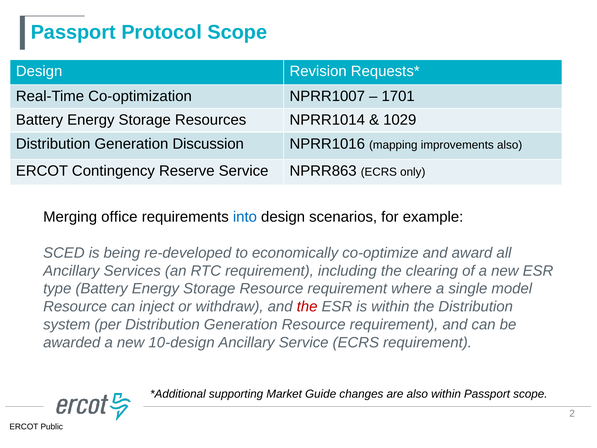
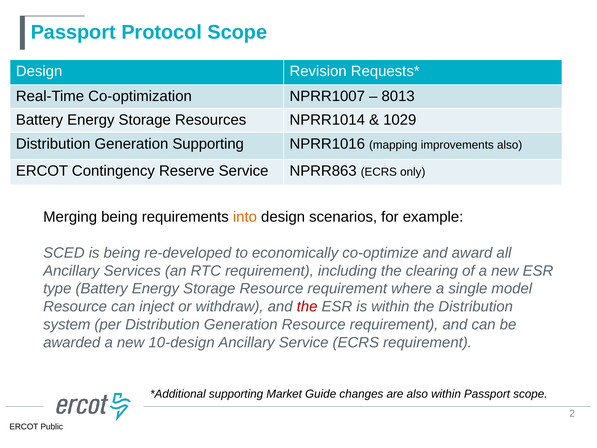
1701: 1701 -> 8013
Generation Discussion: Discussion -> Supporting
Merging office: office -> being
into colour: blue -> orange
